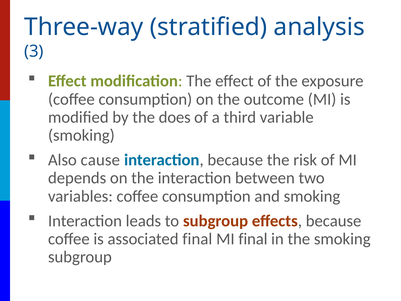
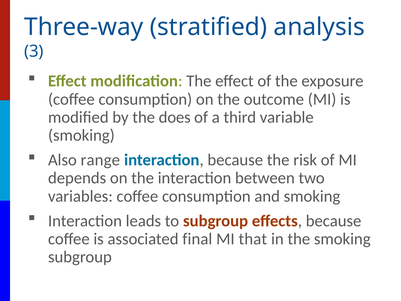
cause: cause -> range
MI final: final -> that
